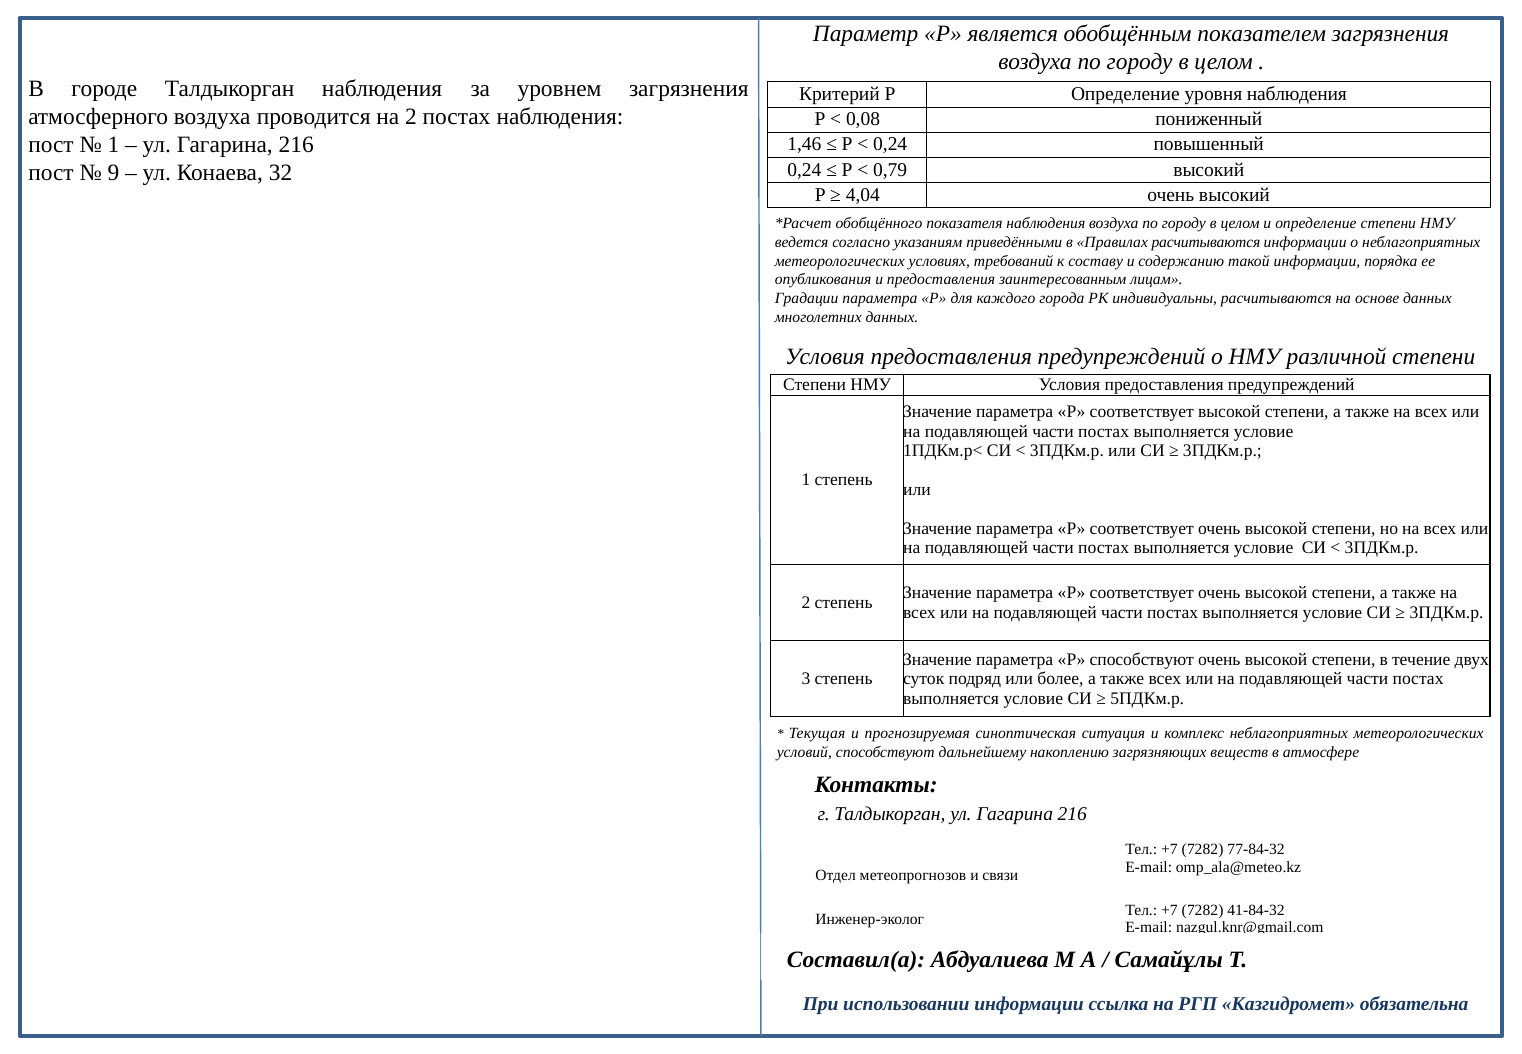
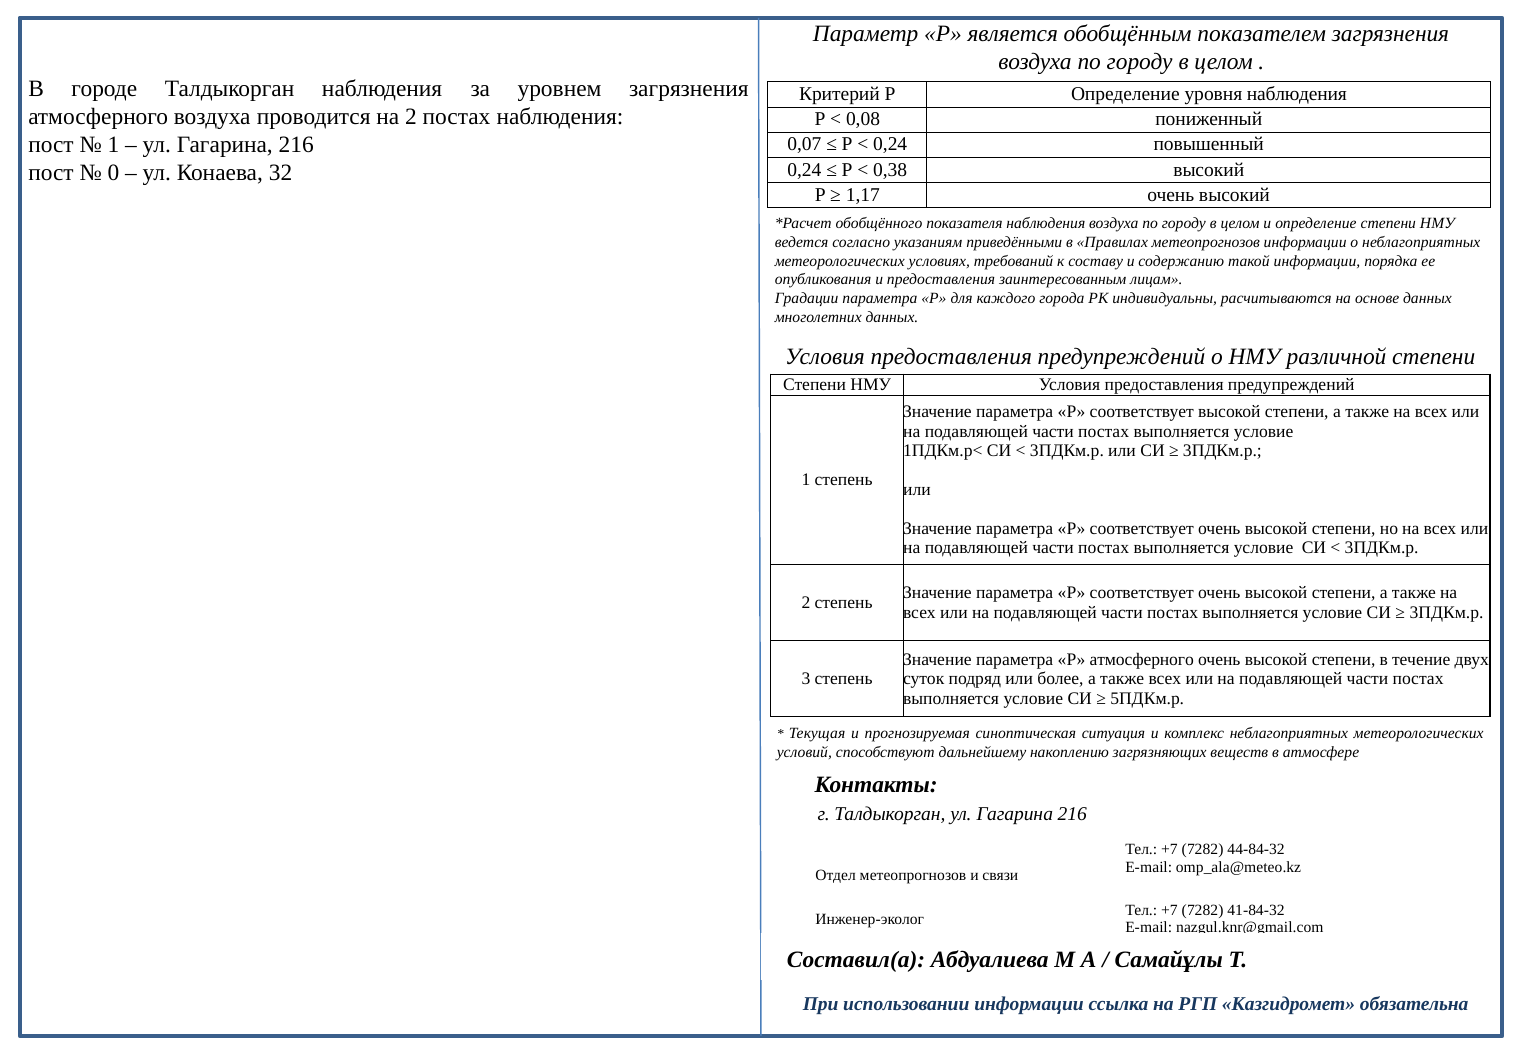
1,46: 1,46 -> 0,07
0,79: 0,79 -> 0,38
9: 9 -> 0
4,04: 4,04 -> 1,17
Правилах расчитываются: расчитываются -> метеопрогнозов
Р способствуют: способствуют -> атмосферного
77-84-32: 77-84-32 -> 44-84-32
